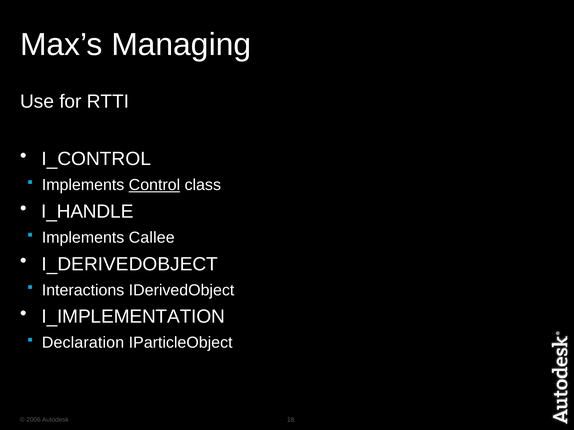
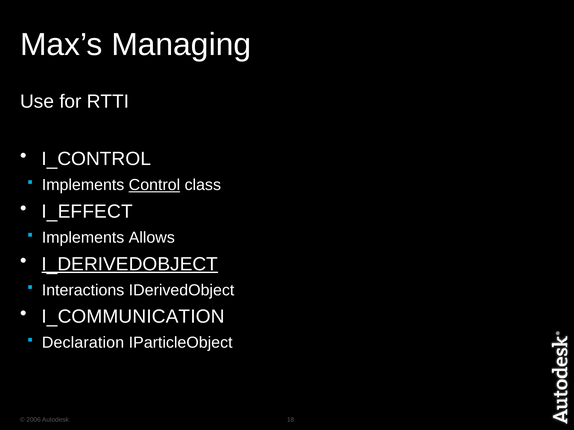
I_HANDLE: I_HANDLE -> I_EFFECT
Callee: Callee -> Allows
I_DERIVEDOBJECT underline: none -> present
I_IMPLEMENTATION: I_IMPLEMENTATION -> I_COMMUNICATION
